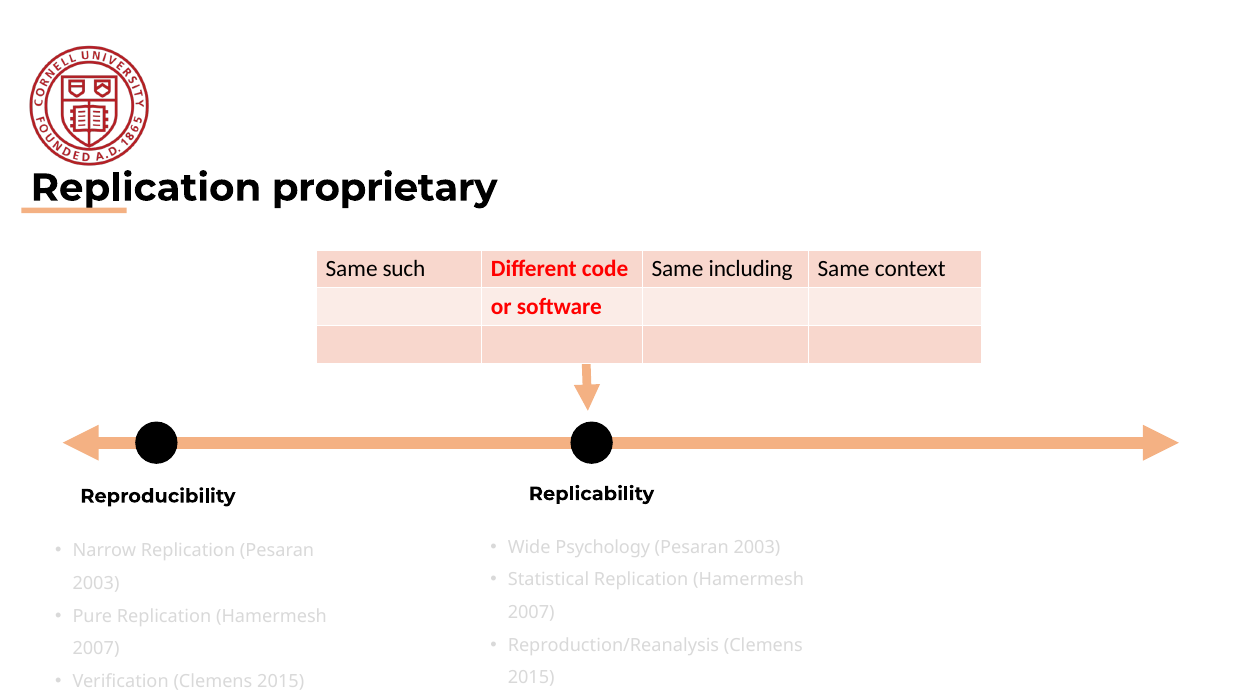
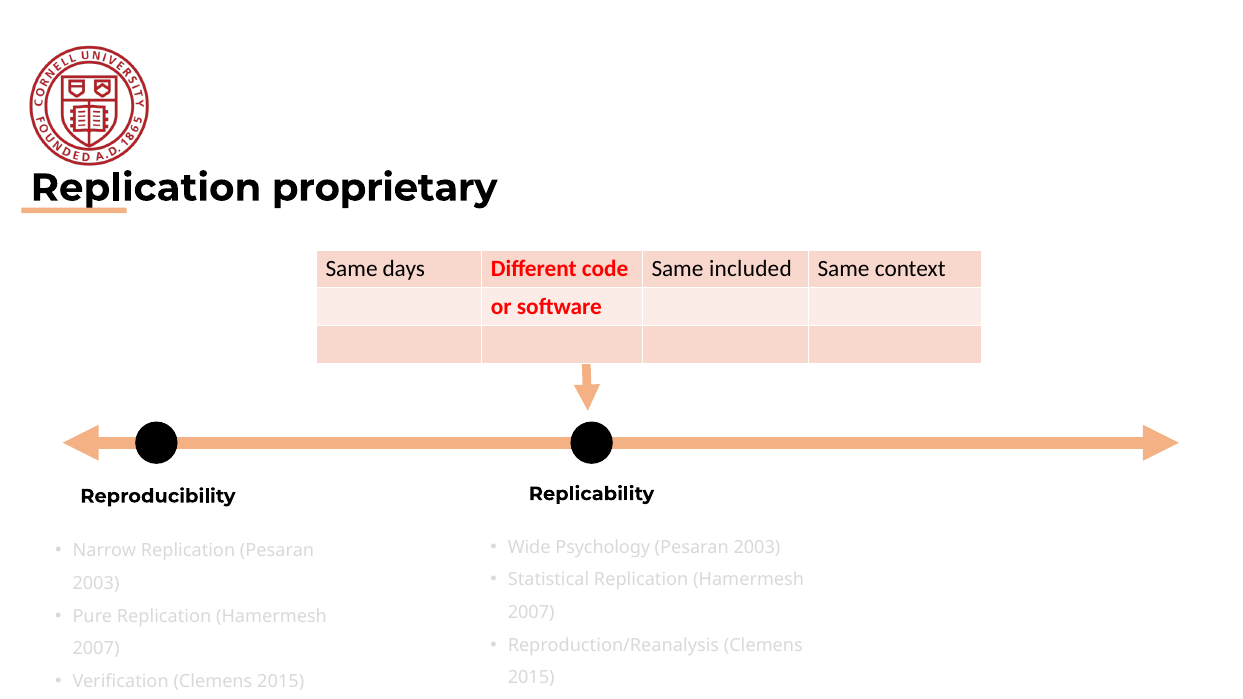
such: such -> days
including: including -> included
